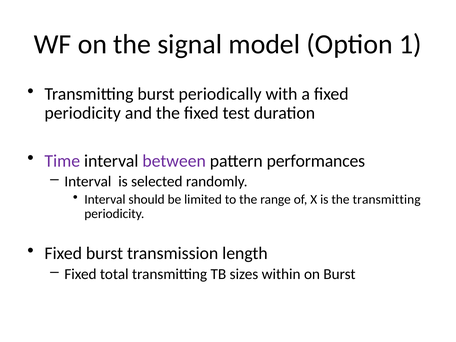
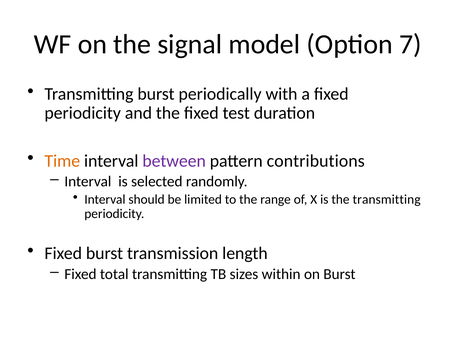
1: 1 -> 7
Time colour: purple -> orange
performances: performances -> contributions
